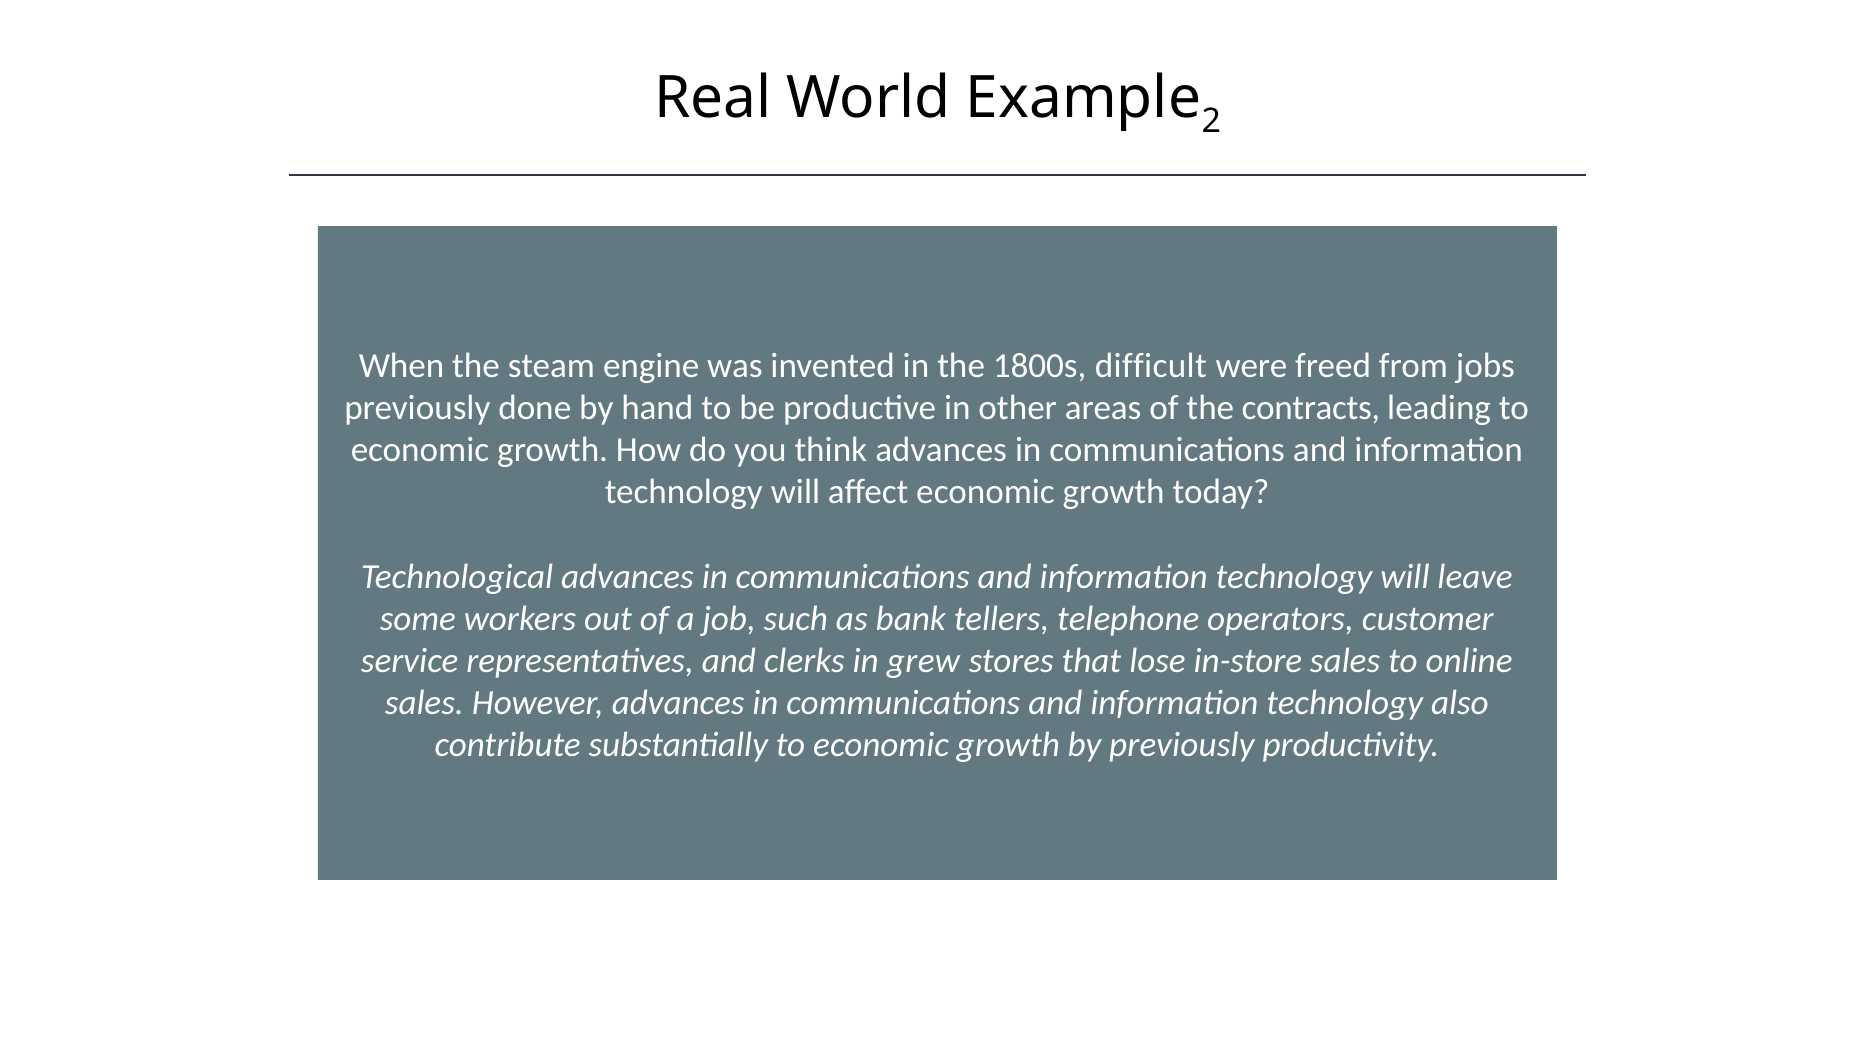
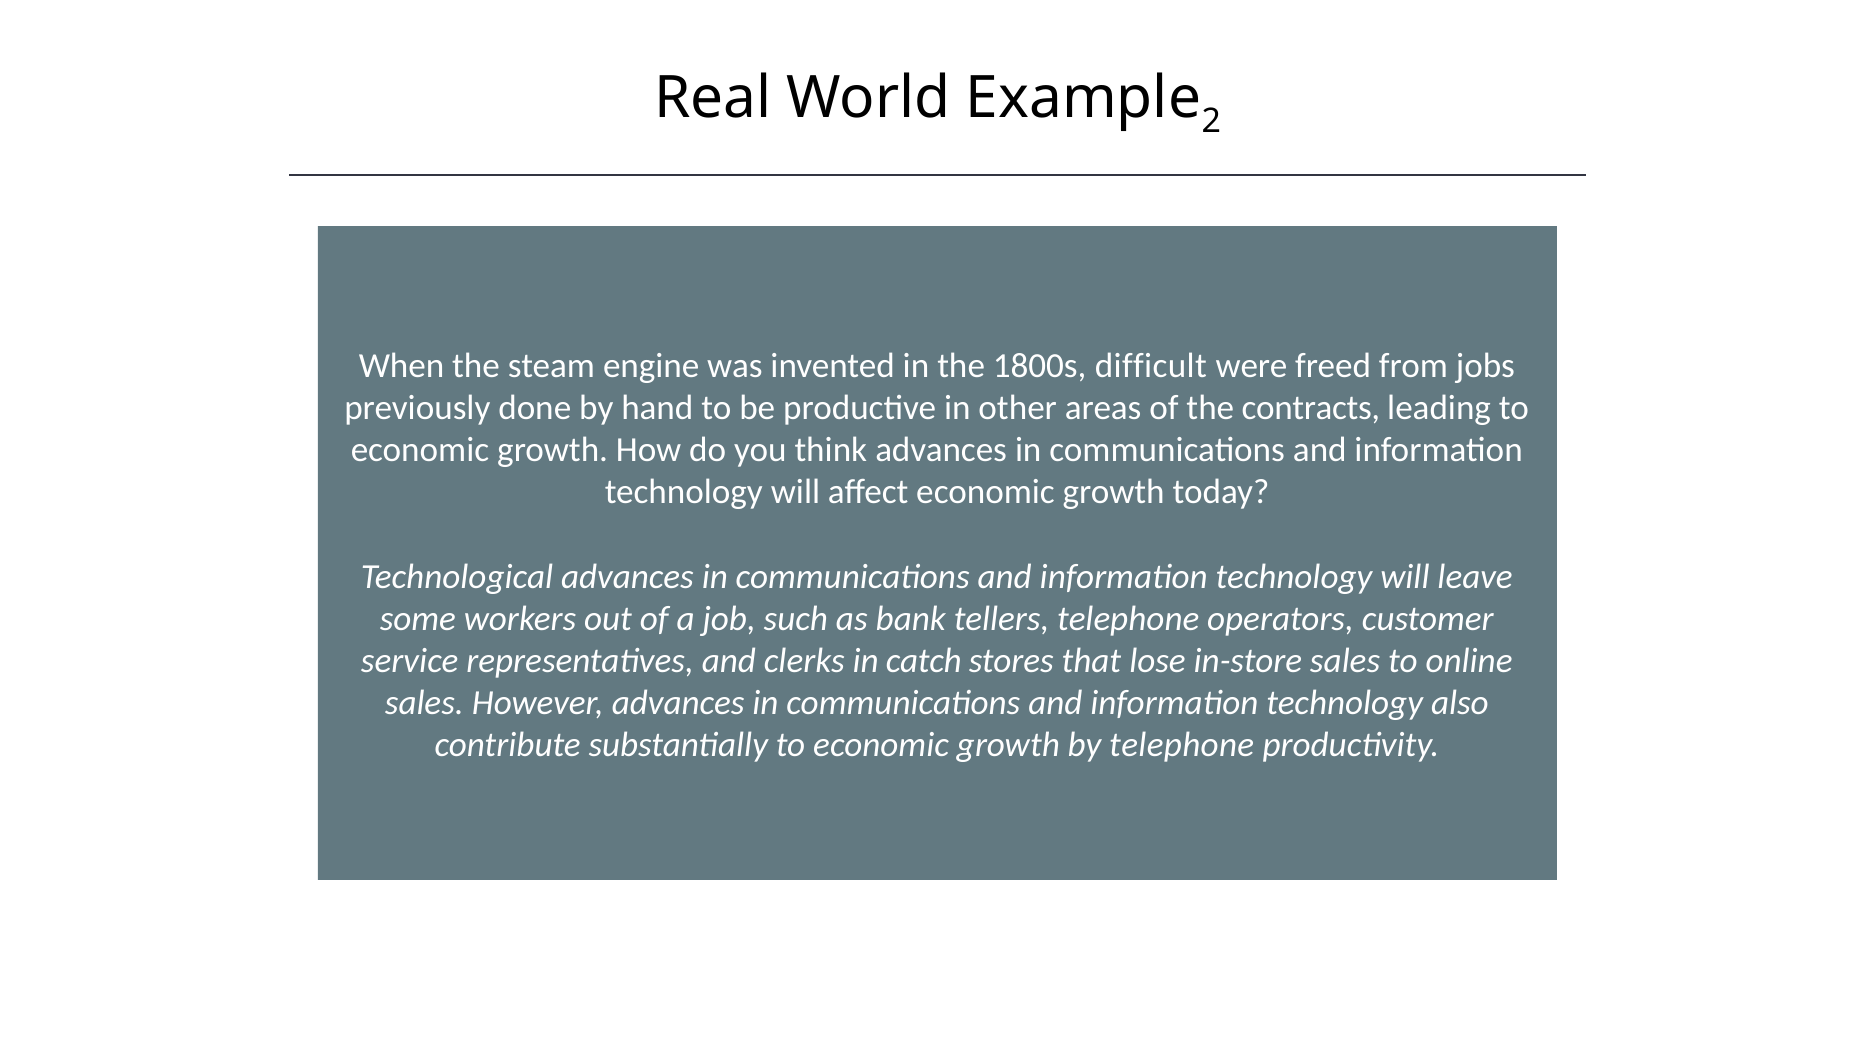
grew: grew -> catch
by previously: previously -> telephone
